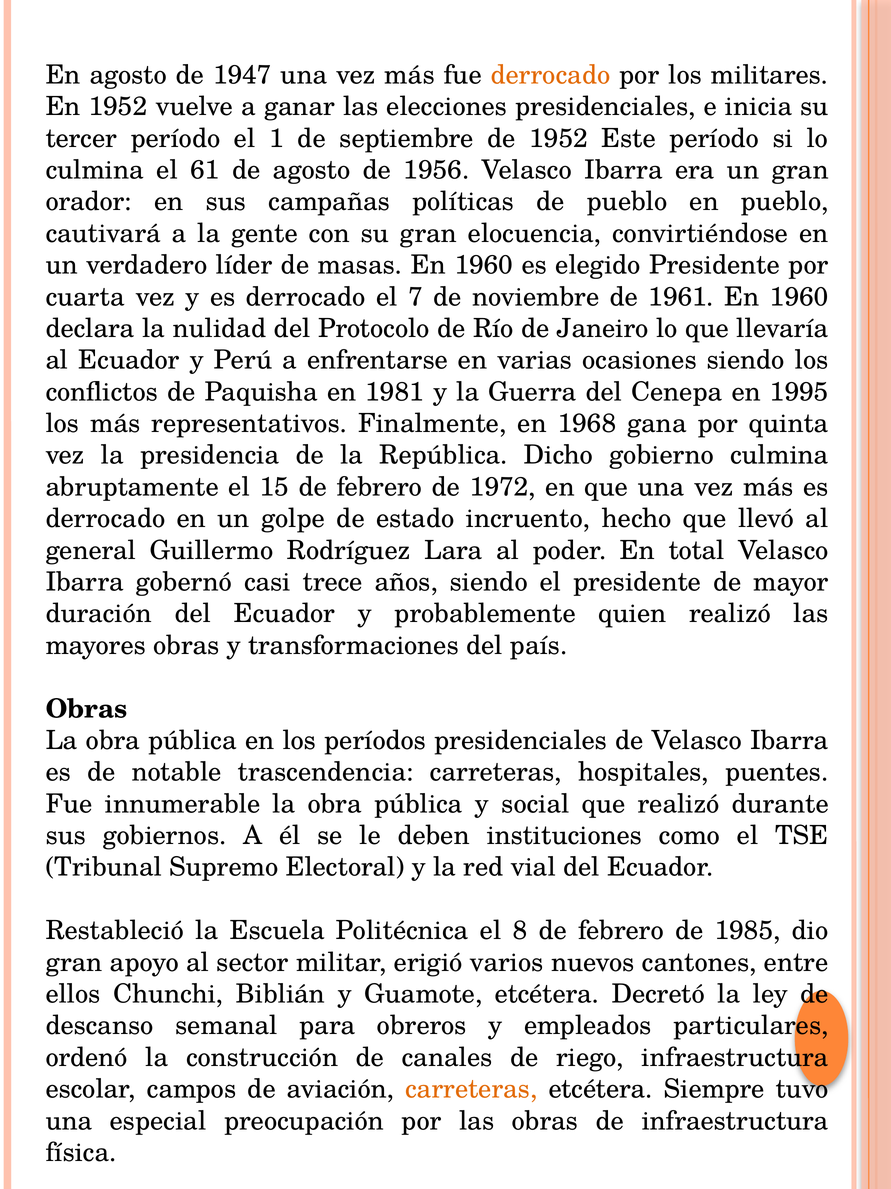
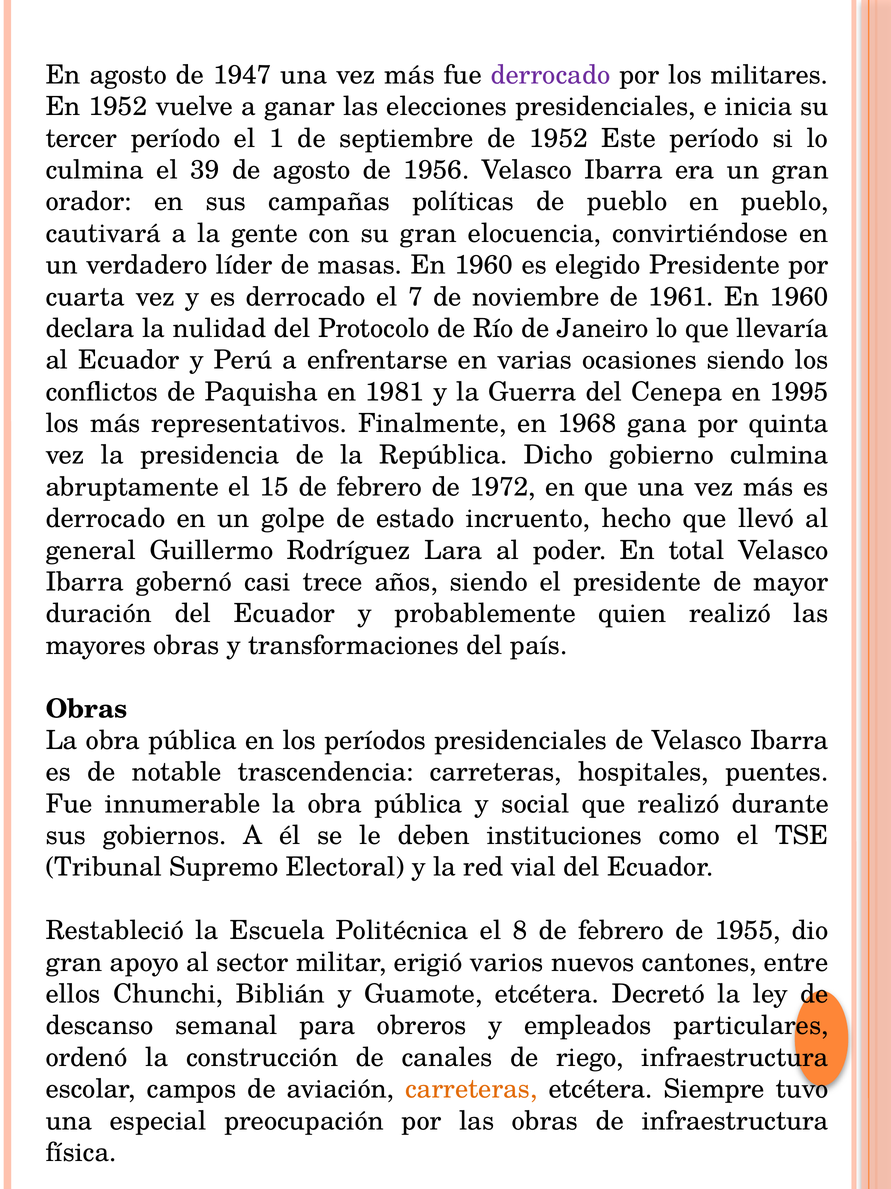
derrocado at (551, 75) colour: orange -> purple
61: 61 -> 39
1985: 1985 -> 1955
